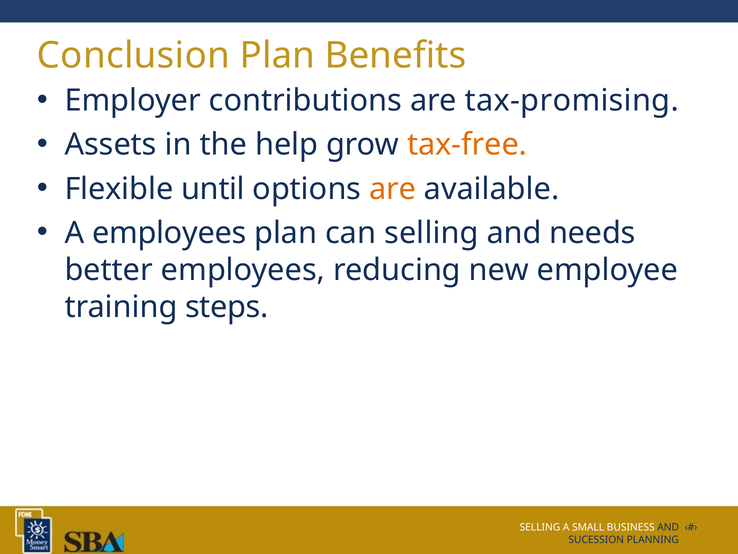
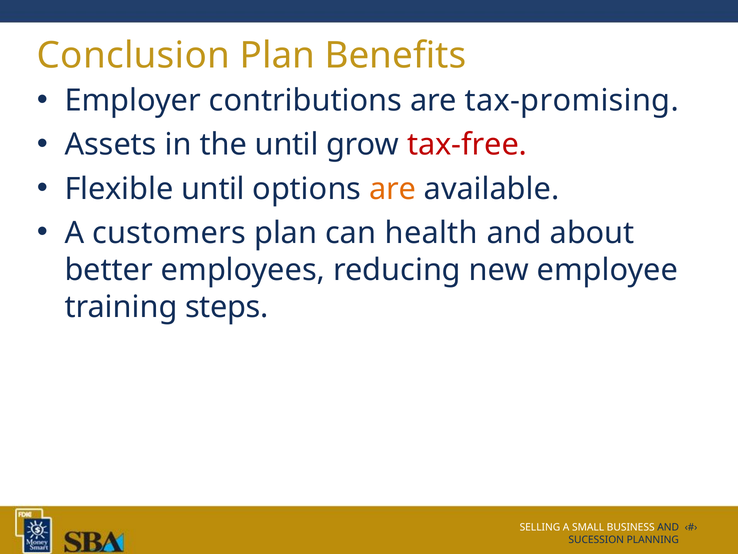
the help: help -> until
tax-free colour: orange -> red
A employees: employees -> customers
can selling: selling -> health
needs: needs -> about
